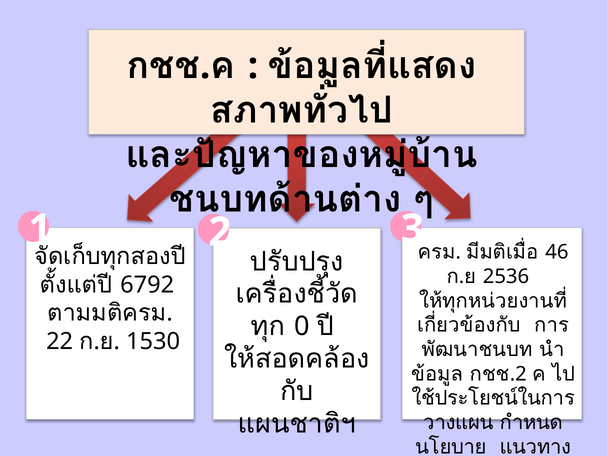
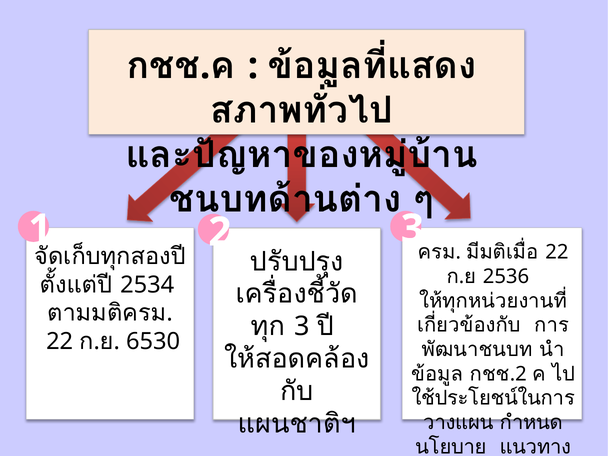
46 at (557, 252): 46 -> 22
6792: 6792 -> 2534
0 at (302, 326): 0 -> 3
1530: 1530 -> 6530
